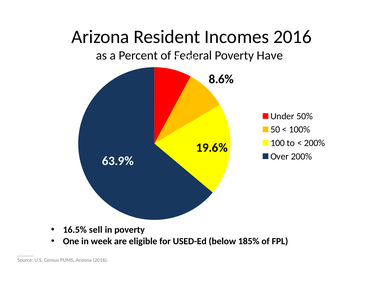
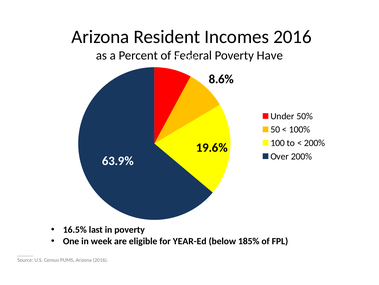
sell: sell -> last
USED-Ed: USED-Ed -> YEAR-Ed
